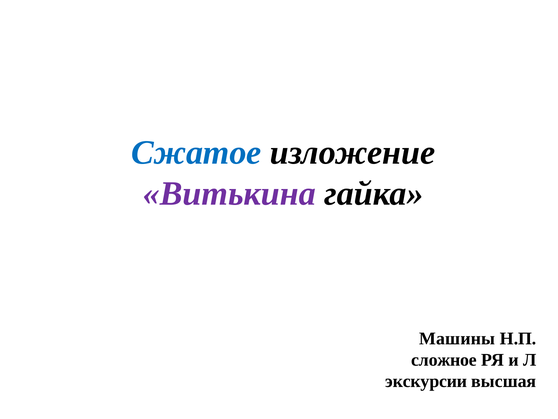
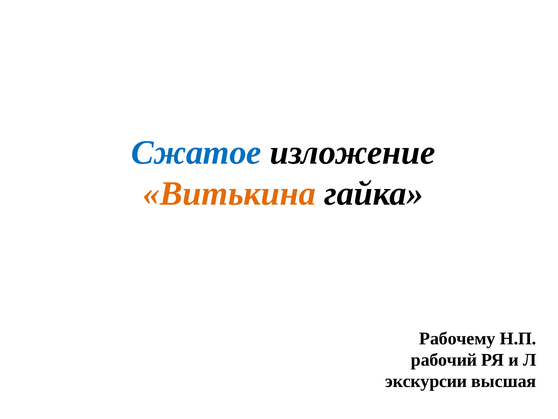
Витькина colour: purple -> orange
Машины: Машины -> Рабочему
сложное: сложное -> рабочий
